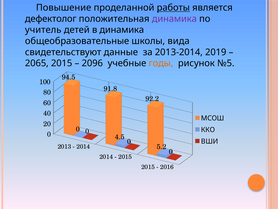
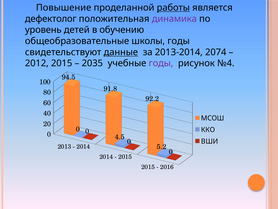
учитель: учитель -> уровень
в динамика: динамика -> обучению
школы вида: вида -> годы
данные underline: none -> present
2019: 2019 -> 2074
2065: 2065 -> 2012
2096: 2096 -> 2035
годы at (161, 63) colour: orange -> purple
№5: №5 -> №4
